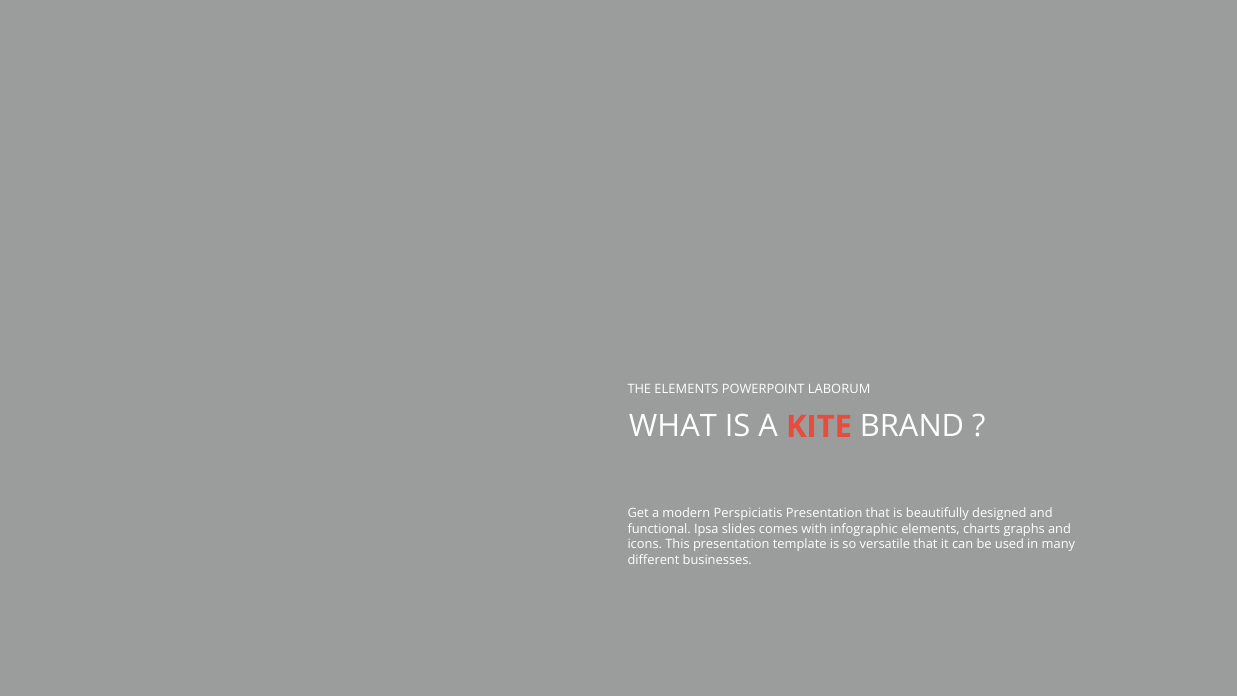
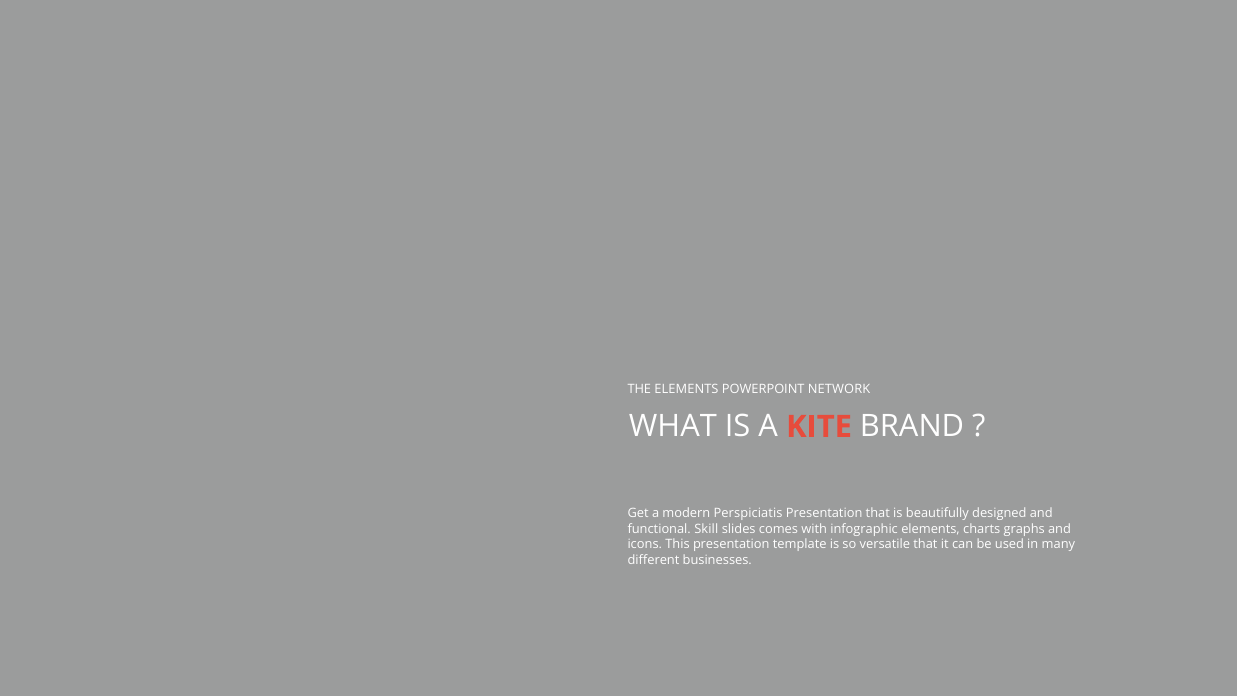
LABORUM: LABORUM -> NETWORK
Ipsa: Ipsa -> Skill
